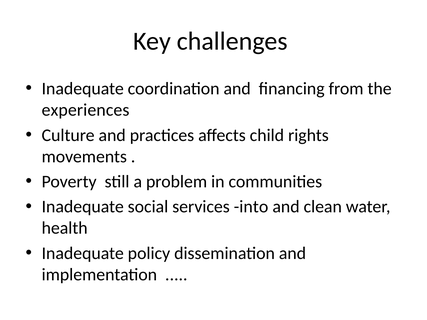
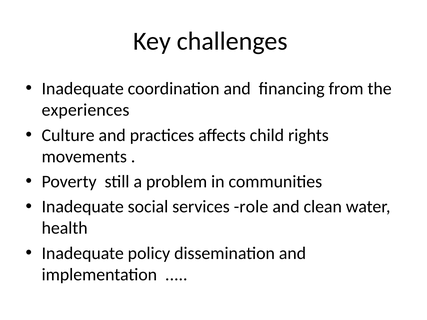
into: into -> role
